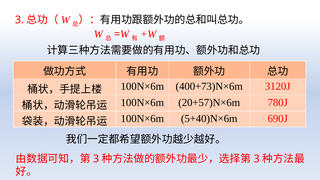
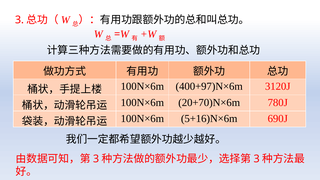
400+73)N×6m: 400+73)N×6m -> 400+97)N×6m
20+57)N×6m: 20+57)N×6m -> 20+70)N×6m
5+40)N×6m: 5+40)N×6m -> 5+16)N×6m
